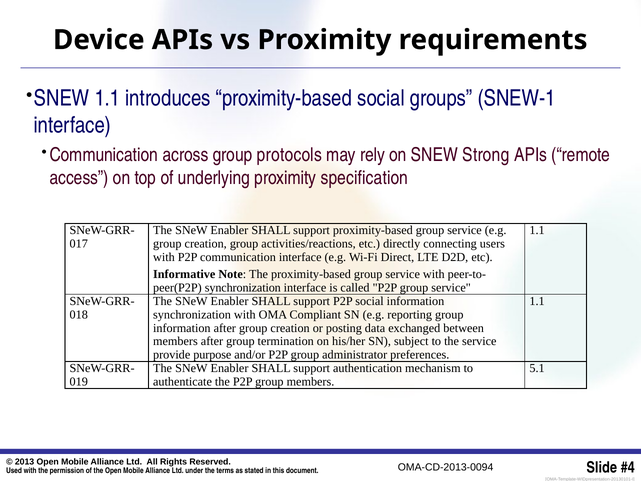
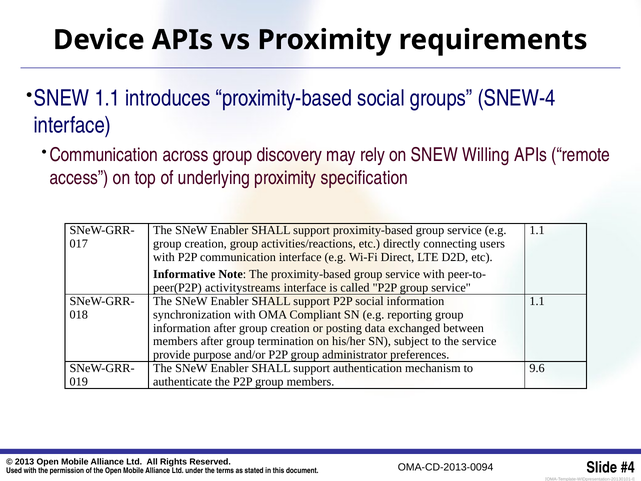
SNEW-1: SNEW-1 -> SNEW-4
protocols: protocols -> discovery
Strong: Strong -> Willing
synchronization at (243, 287): synchronization -> activitystreams
5.1: 5.1 -> 9.6
